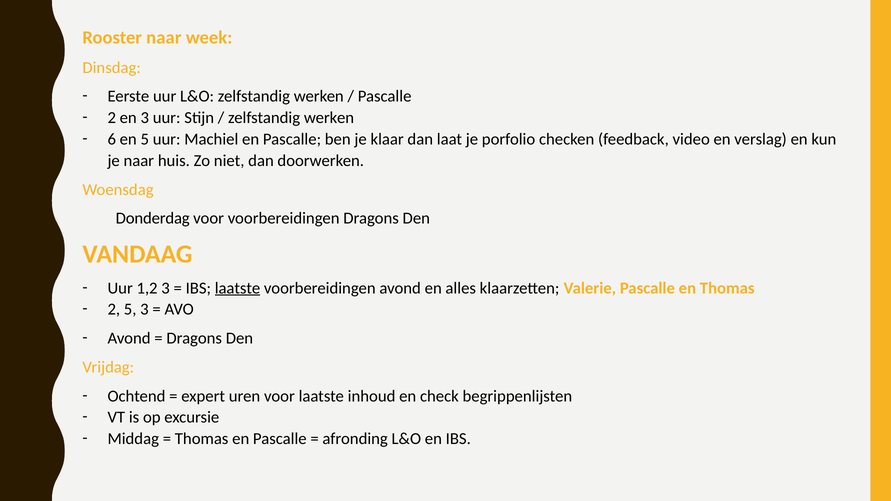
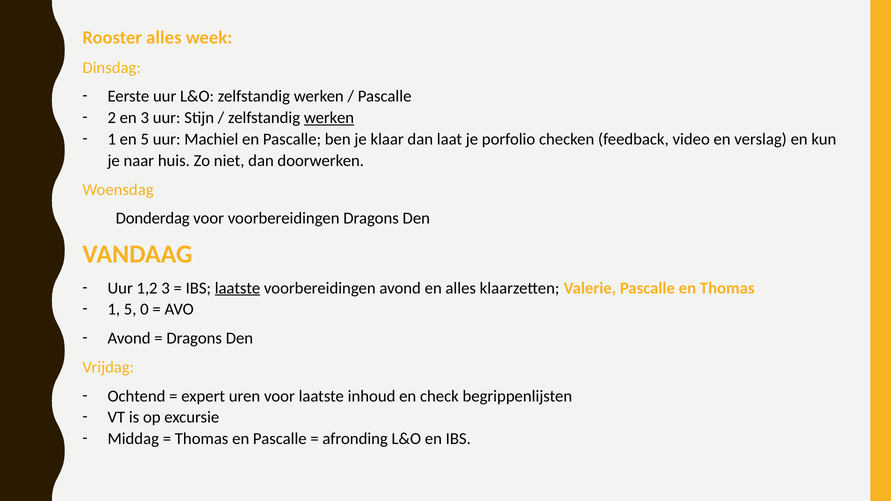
Rooster naar: naar -> alles
werken at (329, 118) underline: none -> present
6 at (112, 139): 6 -> 1
2 at (114, 310): 2 -> 1
5 3: 3 -> 0
